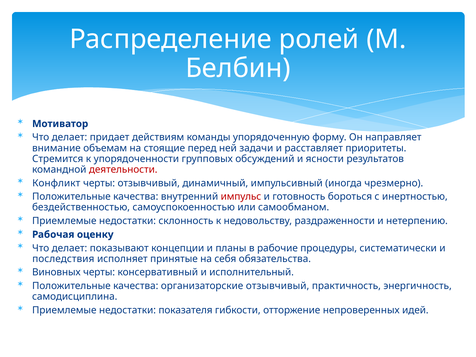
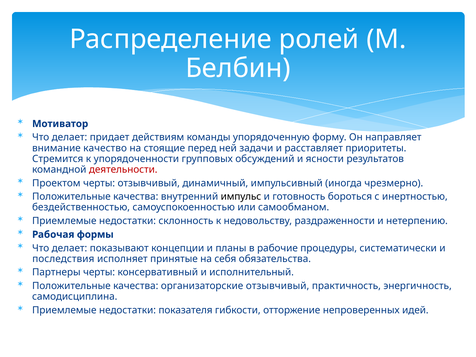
объемам: объемам -> качество
Конфликт: Конфликт -> Проектом
импульс colour: red -> black
оценку: оценку -> формы
Виновных: Виновных -> Партнеры
